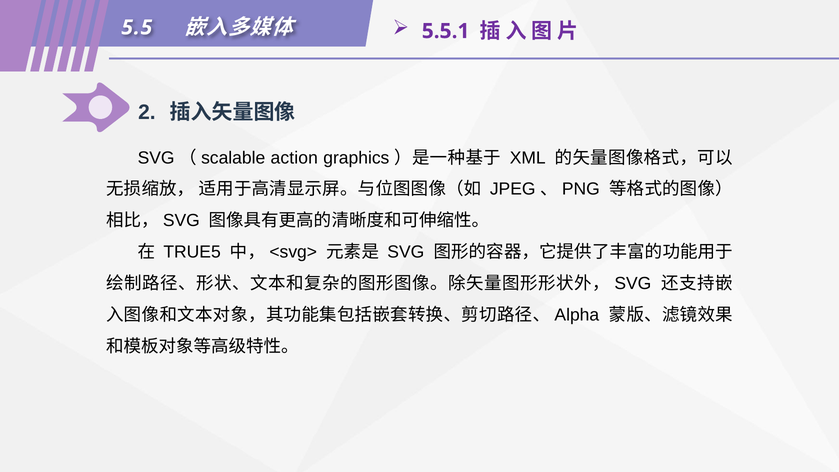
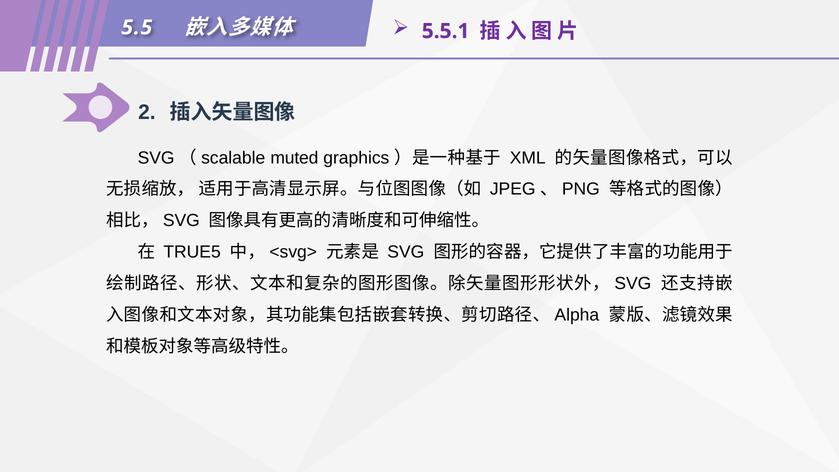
action: action -> muted
